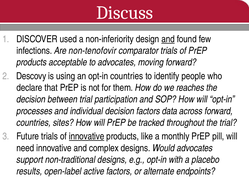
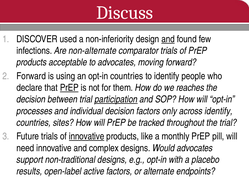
non-tenofovir: non-tenofovir -> non-alternate
Descovy at (31, 76): Descovy -> Forward
PrEP at (69, 88) underline: none -> present
participation underline: none -> present
data: data -> only
across forward: forward -> identify
